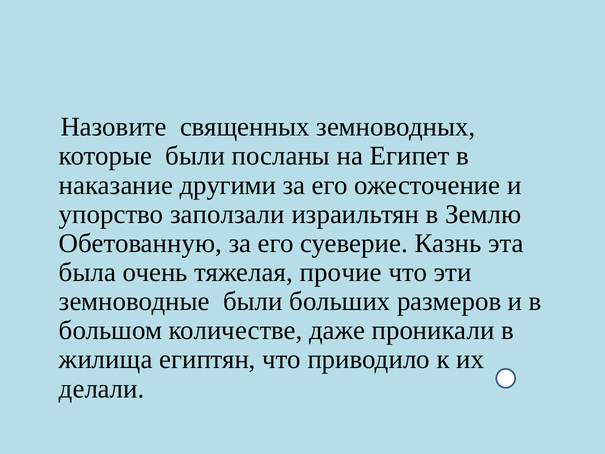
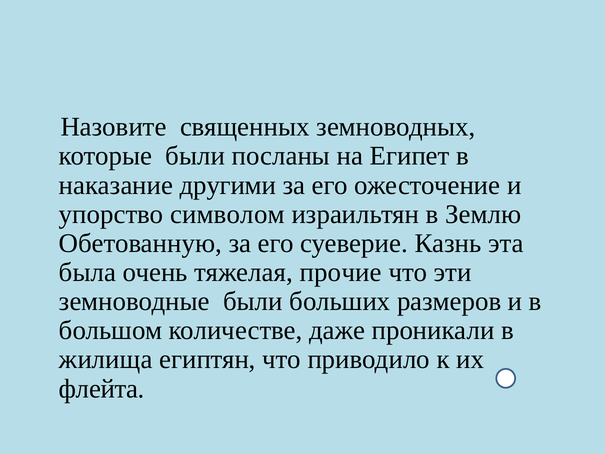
заползали: заползали -> символом
делали: делали -> флейта
